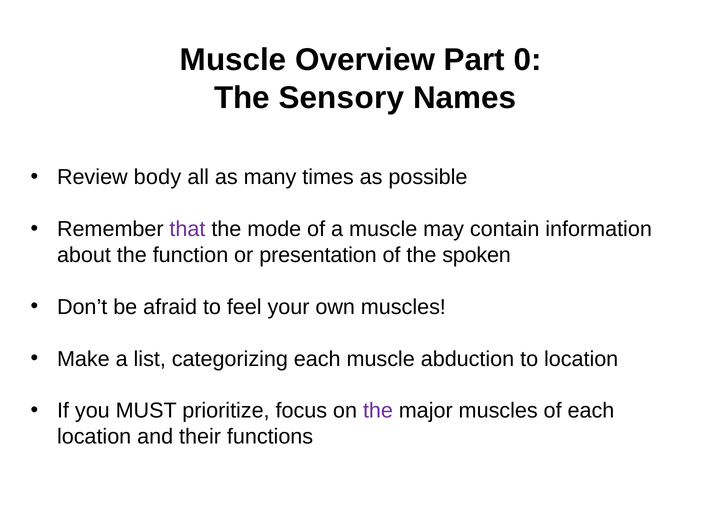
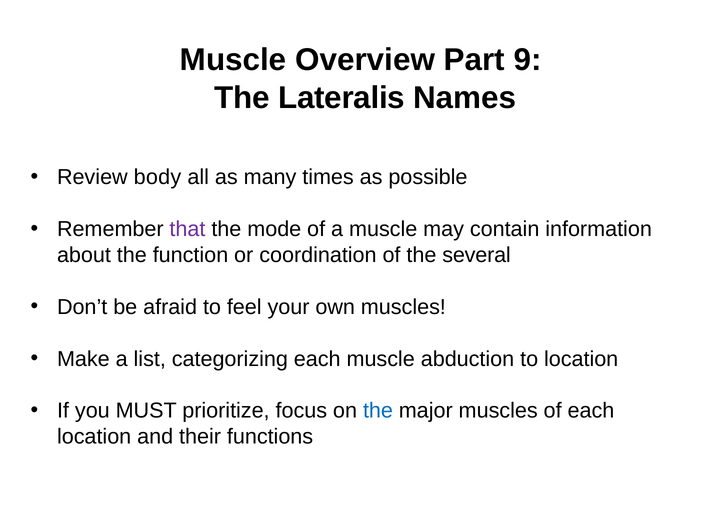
0: 0 -> 9
Sensory: Sensory -> Lateralis
presentation: presentation -> coordination
spoken: spoken -> several
the at (378, 410) colour: purple -> blue
